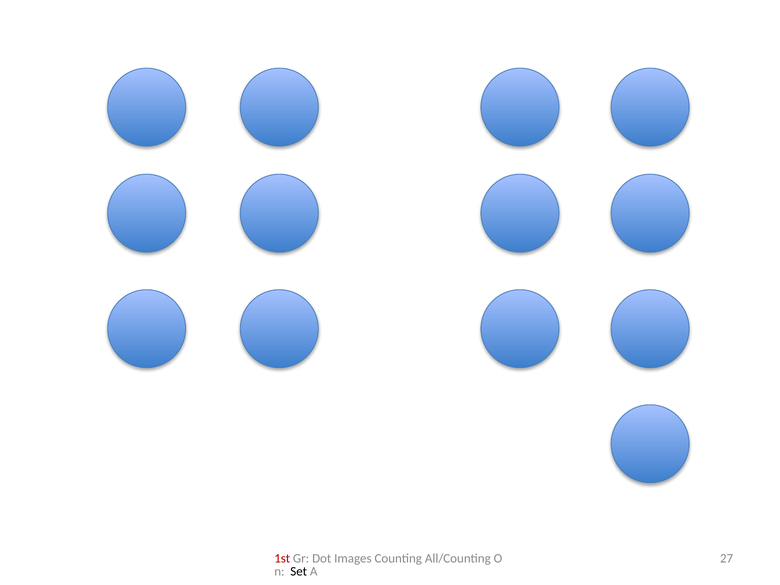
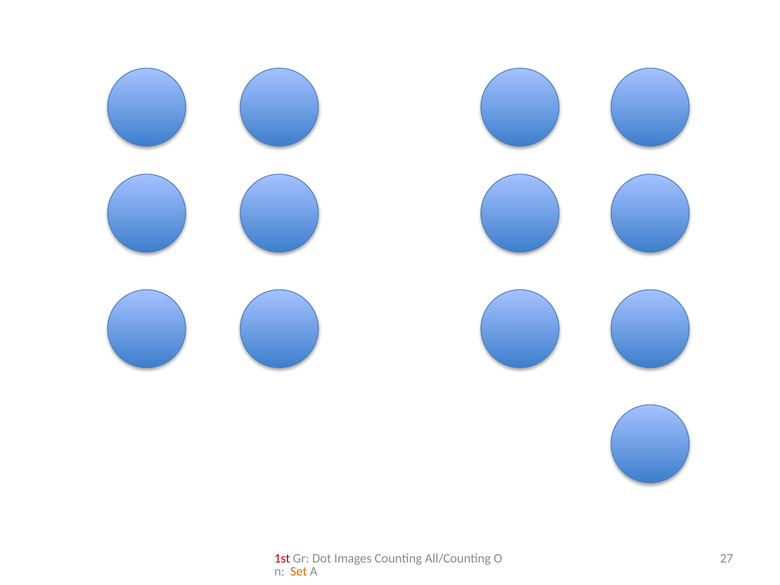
Set colour: black -> orange
